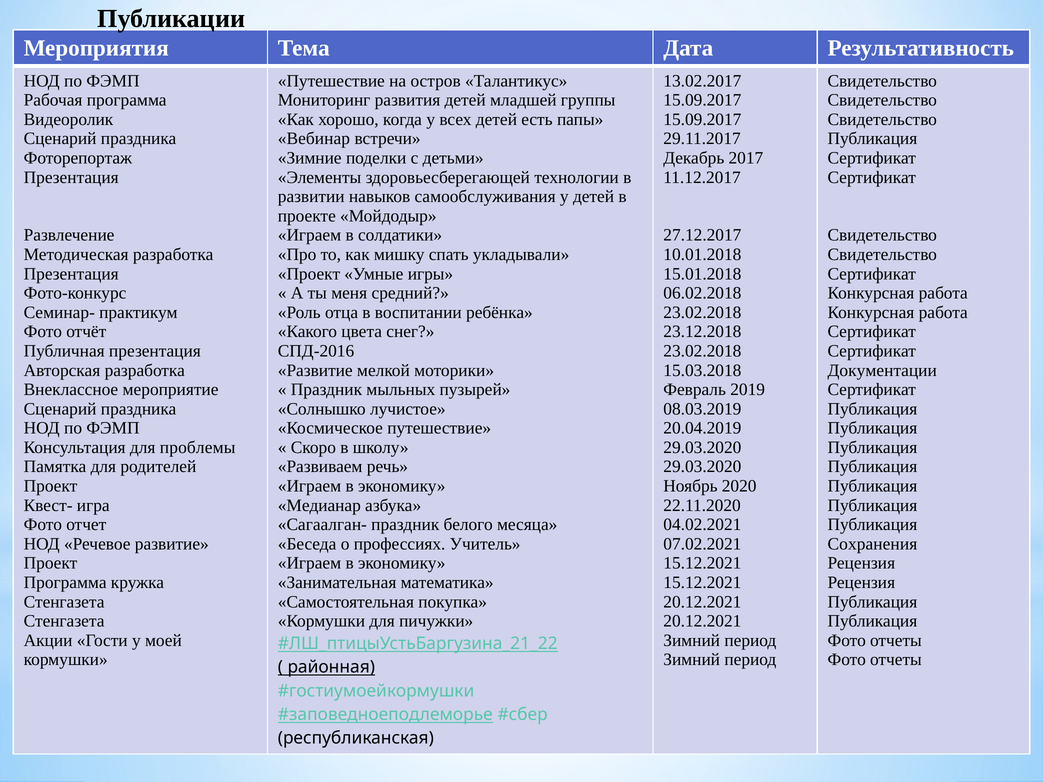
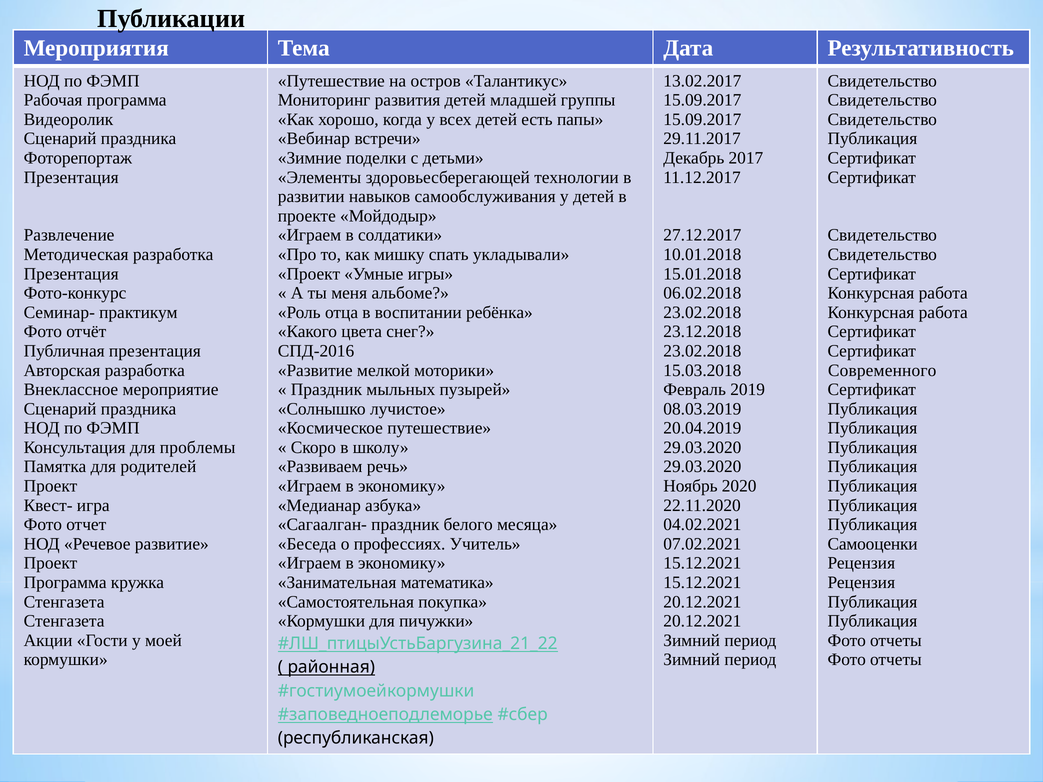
средний: средний -> альбоме
Документации: Документации -> Современного
Сохранения: Сохранения -> Самооценки
